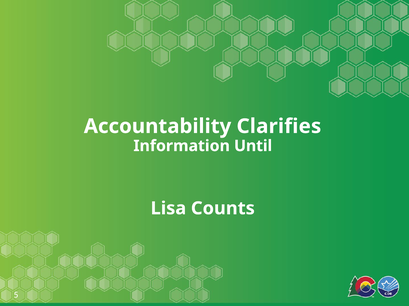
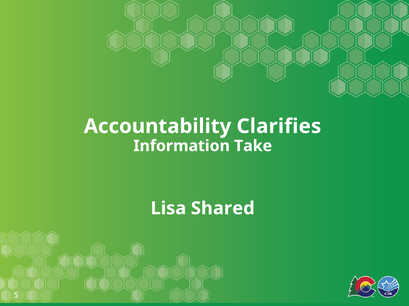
Until: Until -> Take
Counts: Counts -> Shared
